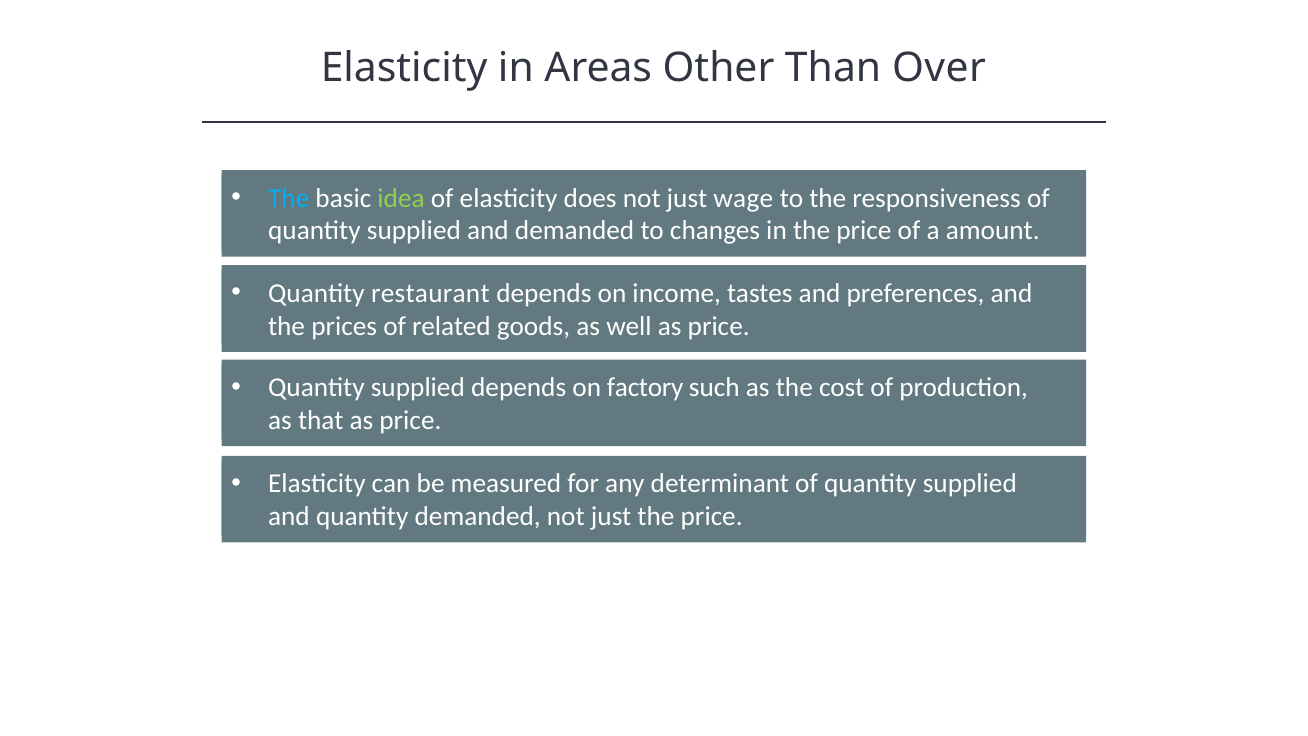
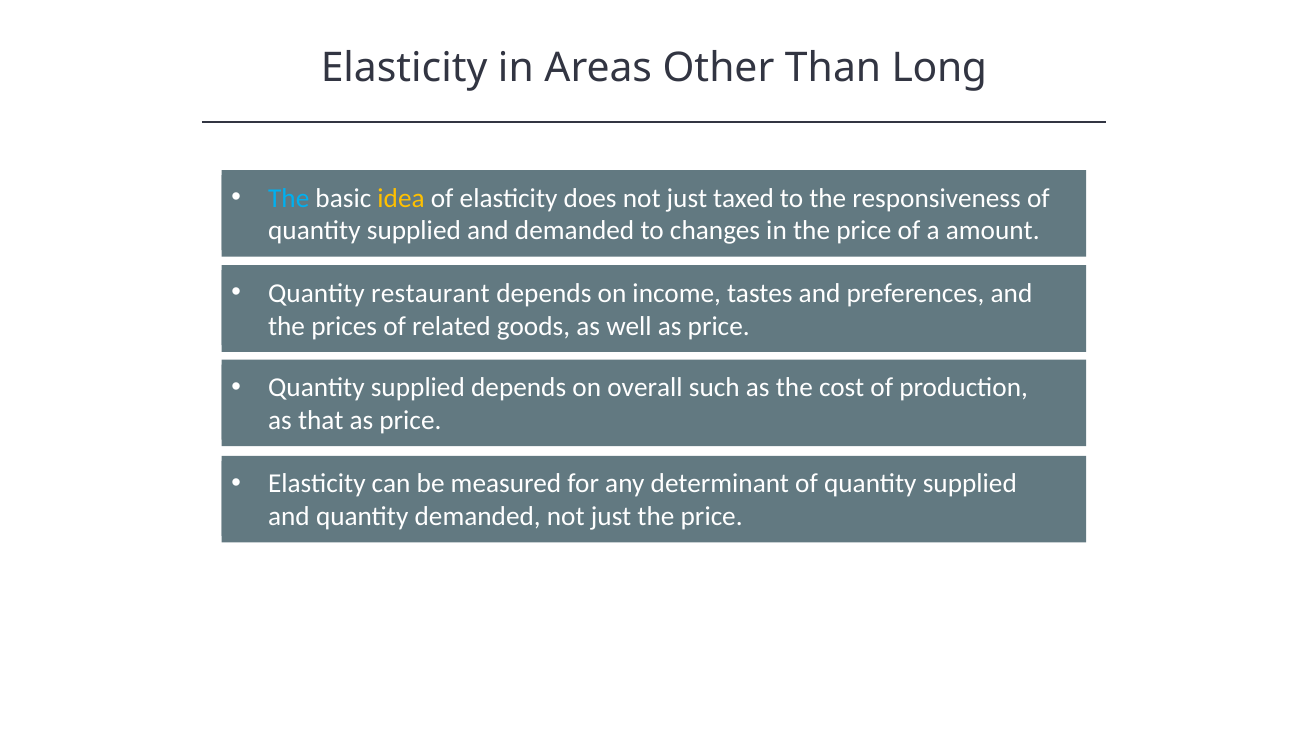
Over: Over -> Long
idea colour: light green -> yellow
wage: wage -> taxed
factory: factory -> overall
